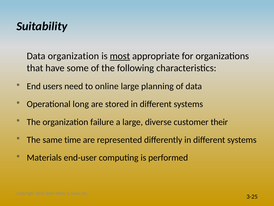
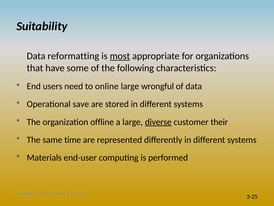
Data organization: organization -> reformatting
planning: planning -> wrongful
long: long -> save
failure: failure -> offline
diverse underline: none -> present
